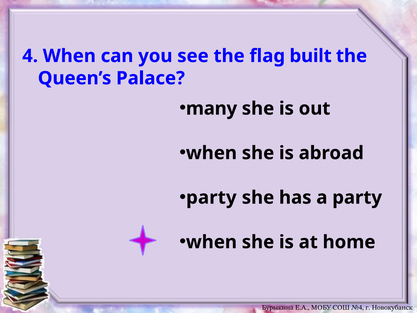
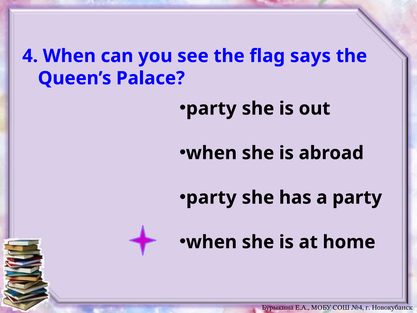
built: built -> says
many at (212, 108): many -> party
